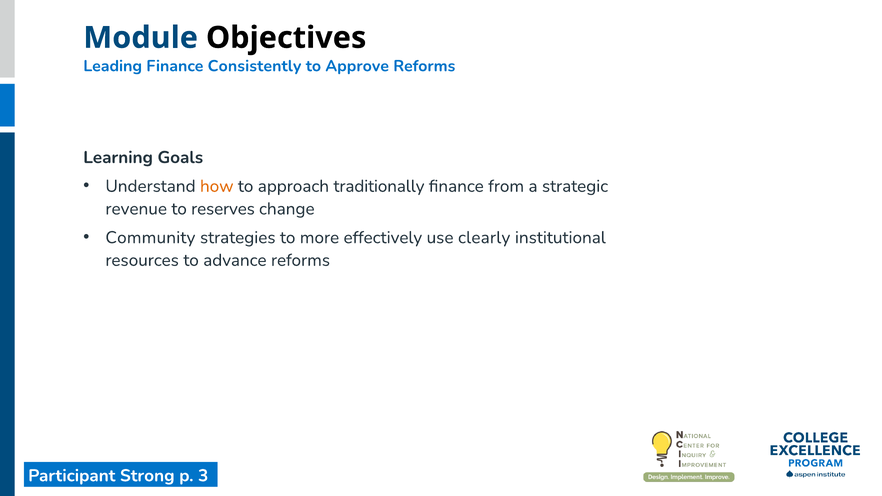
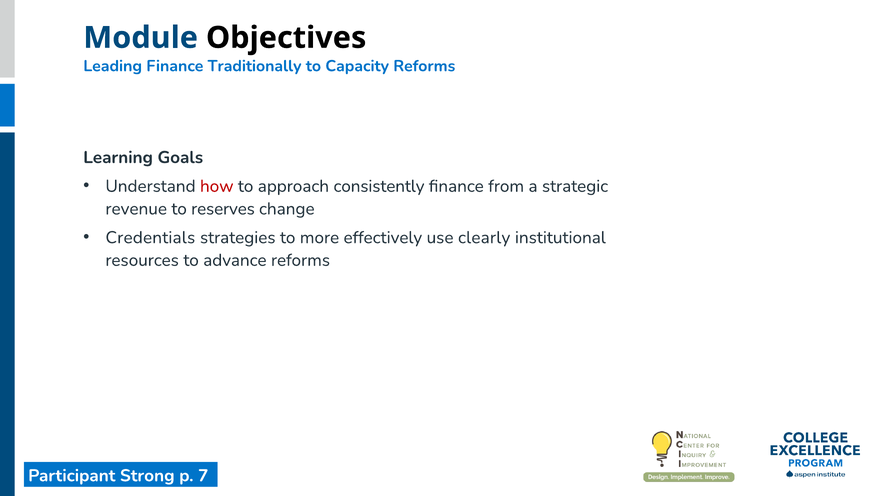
Consistently: Consistently -> Traditionally
Approve: Approve -> Capacity
how colour: orange -> red
traditionally: traditionally -> consistently
Community: Community -> Credentials
3: 3 -> 7
